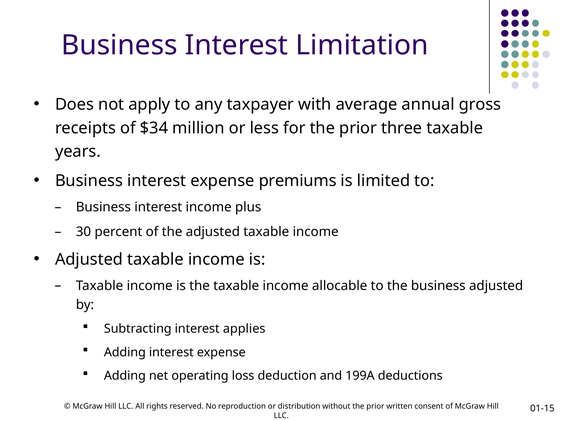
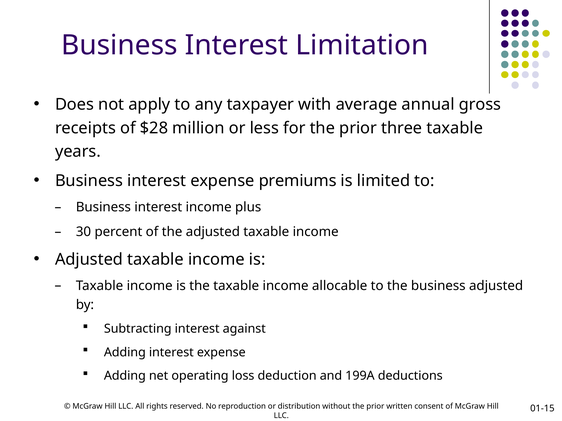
$34: $34 -> $28
applies: applies -> against
